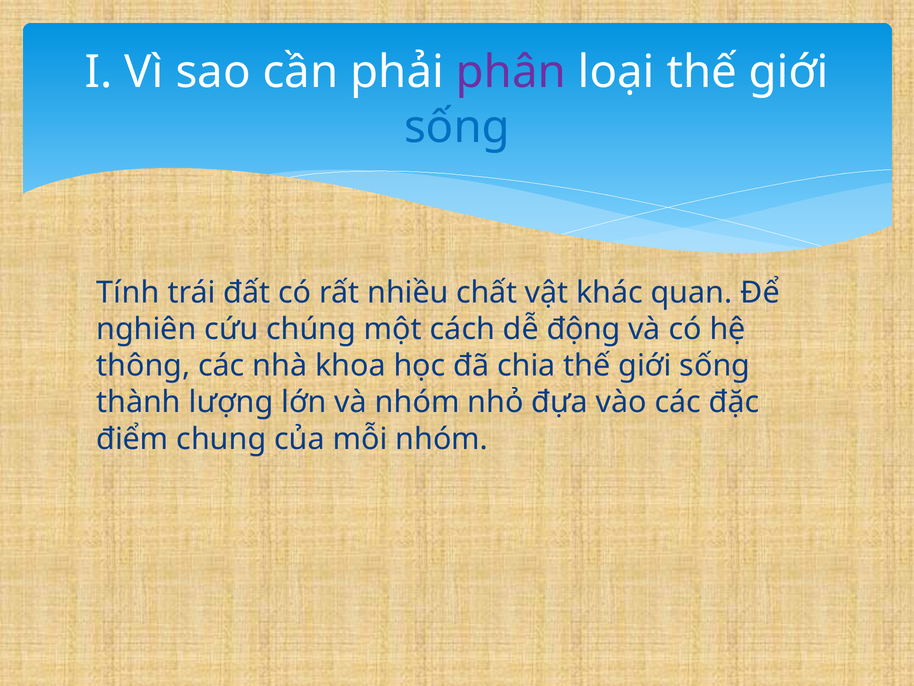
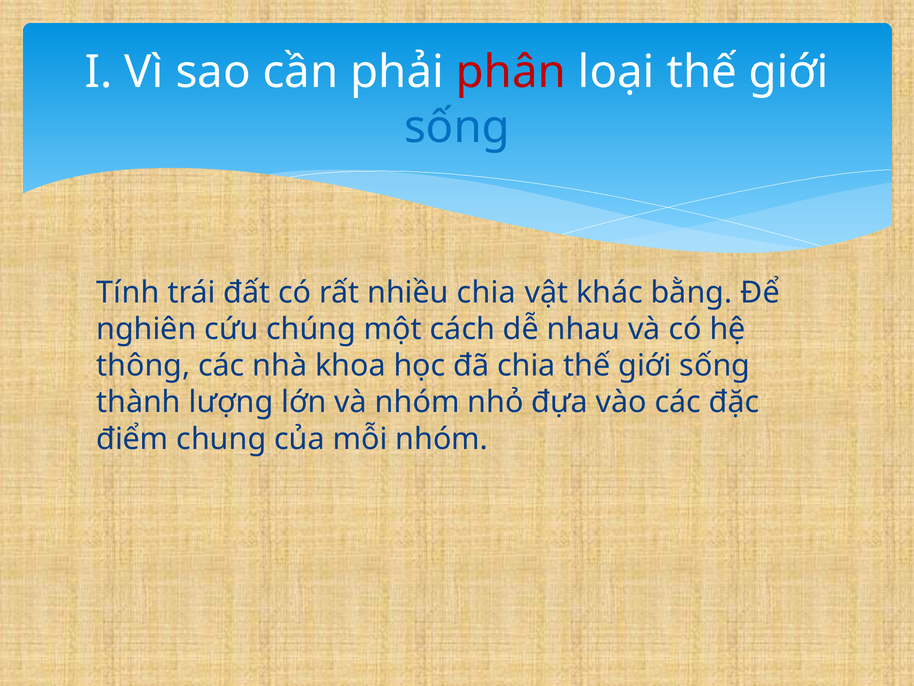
phân colour: purple -> red
nhiều chất: chất -> chia
quan: quan -> bằng
động: động -> nhau
